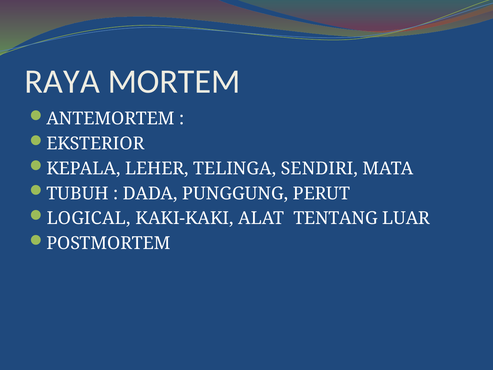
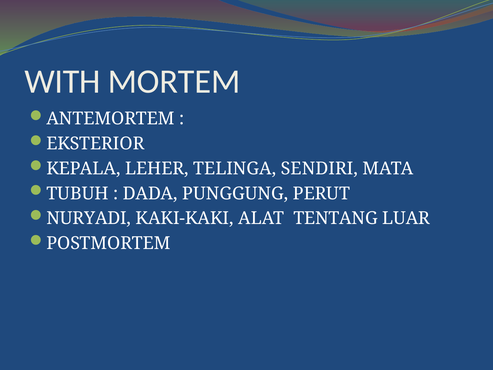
RAYA: RAYA -> WITH
LOGICAL: LOGICAL -> NURYADI
